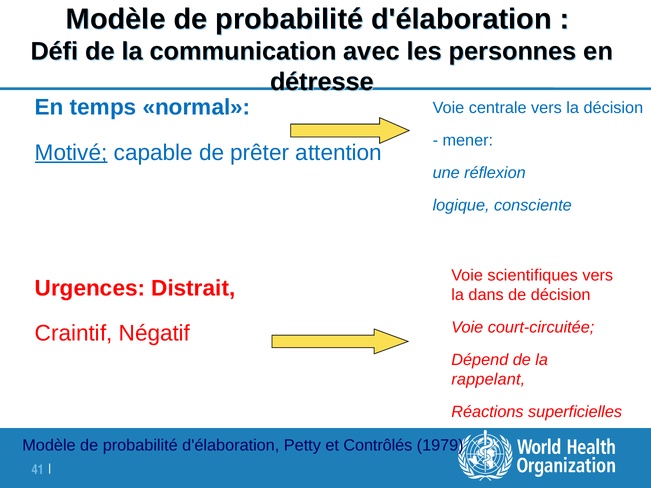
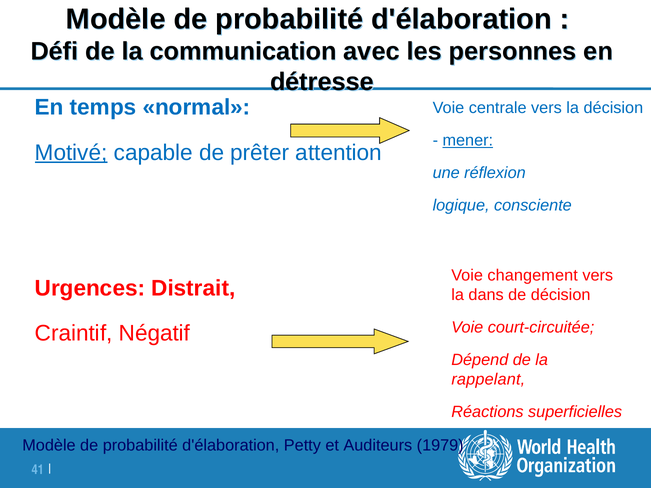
mener underline: none -> present
scientifiques: scientifiques -> changement
Contrôlés: Contrôlés -> Auditeurs
